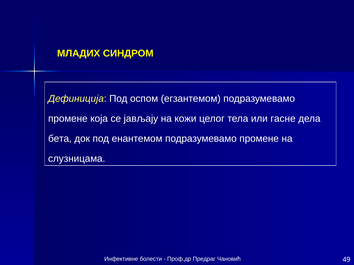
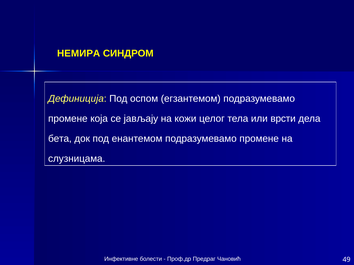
МЛАДИХ: МЛАДИХ -> НЕМИРА
гасне: гасне -> врсти
